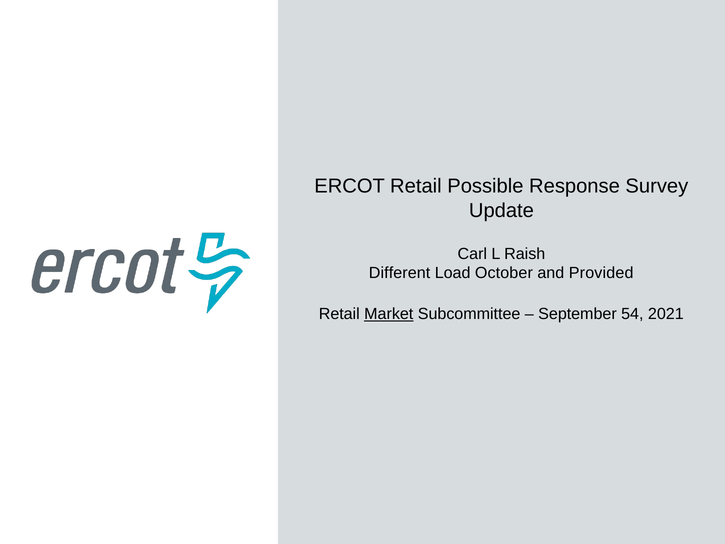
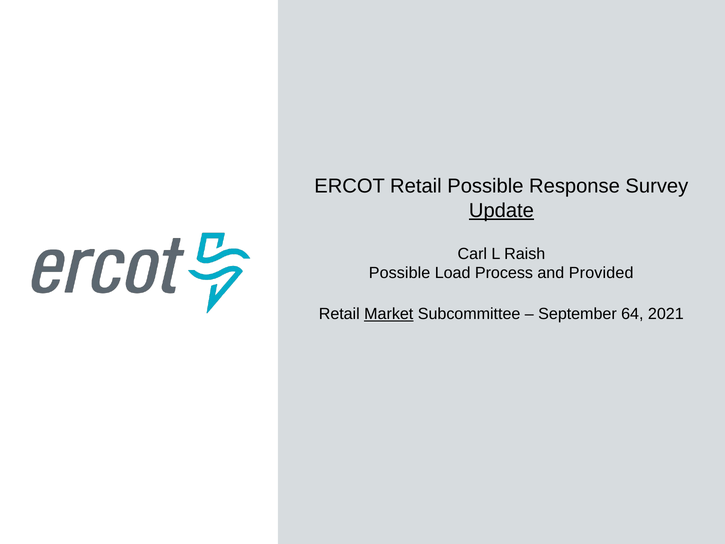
Update underline: none -> present
Different at (400, 273): Different -> Possible
October: October -> Process
54: 54 -> 64
